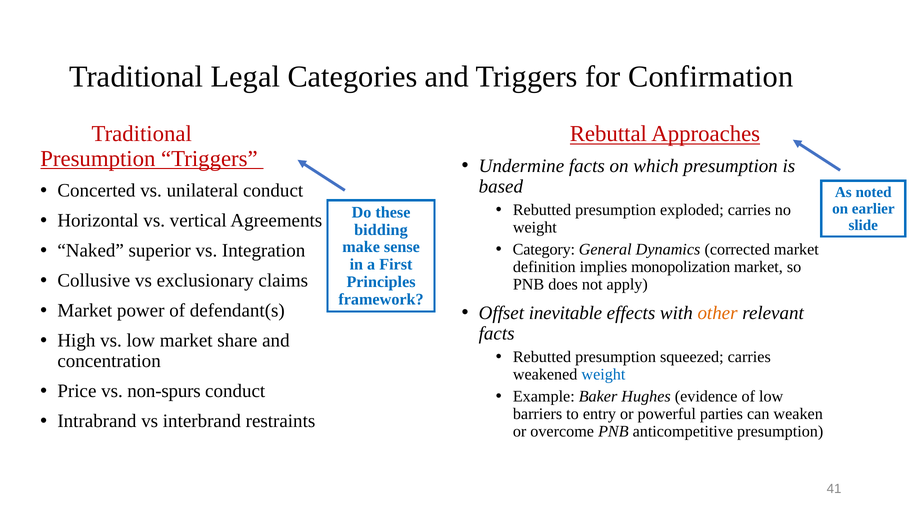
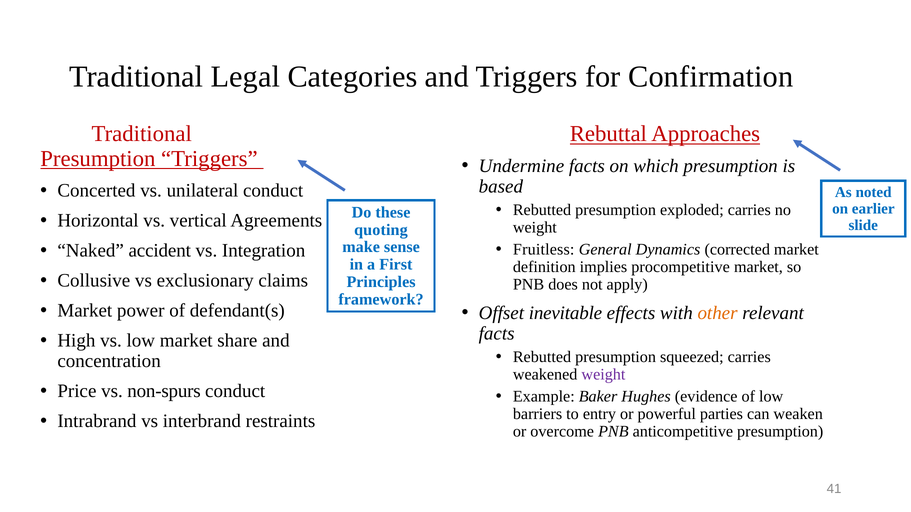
bidding: bidding -> quoting
superior: superior -> accident
Category: Category -> Fruitless
monopolization: monopolization -> procompetitive
weight at (603, 375) colour: blue -> purple
